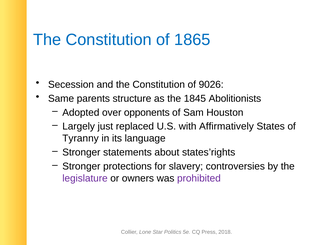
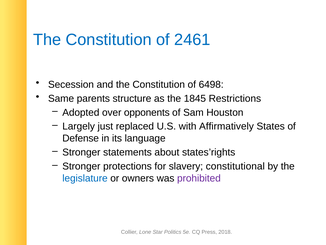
1865: 1865 -> 2461
9026: 9026 -> 6498
Abolitionists: Abolitionists -> Restrictions
Tyranny: Tyranny -> Defense
controversies: controversies -> constitutional
legislature colour: purple -> blue
